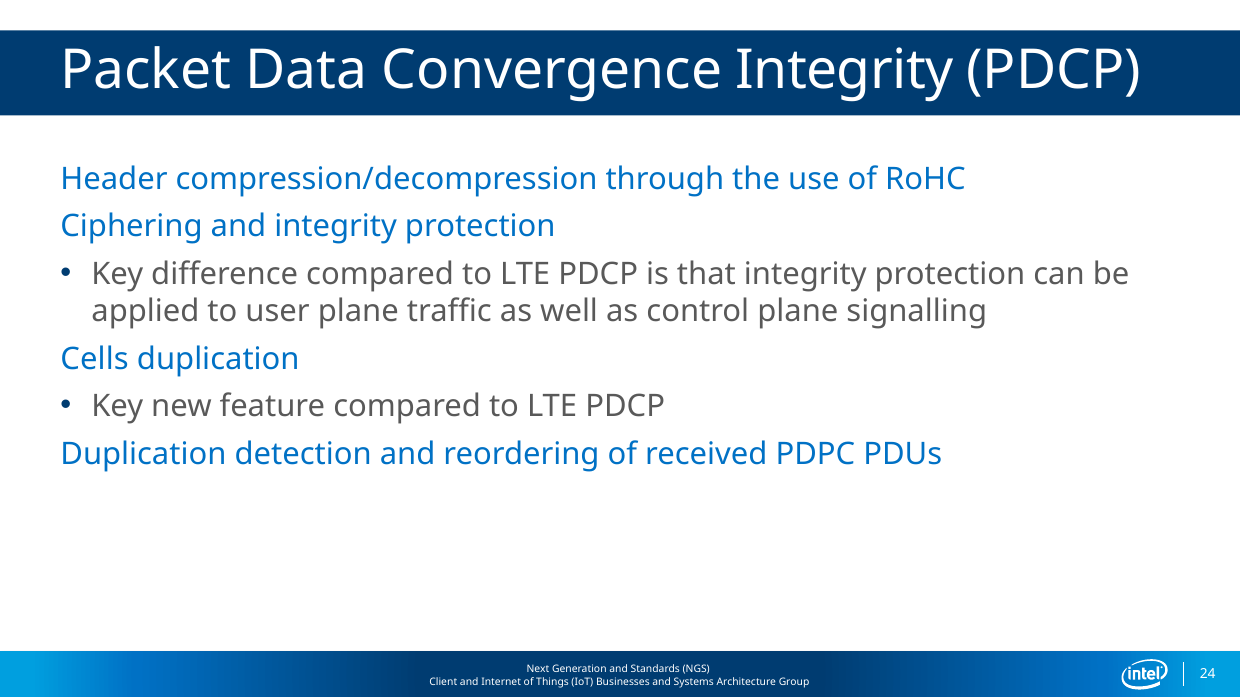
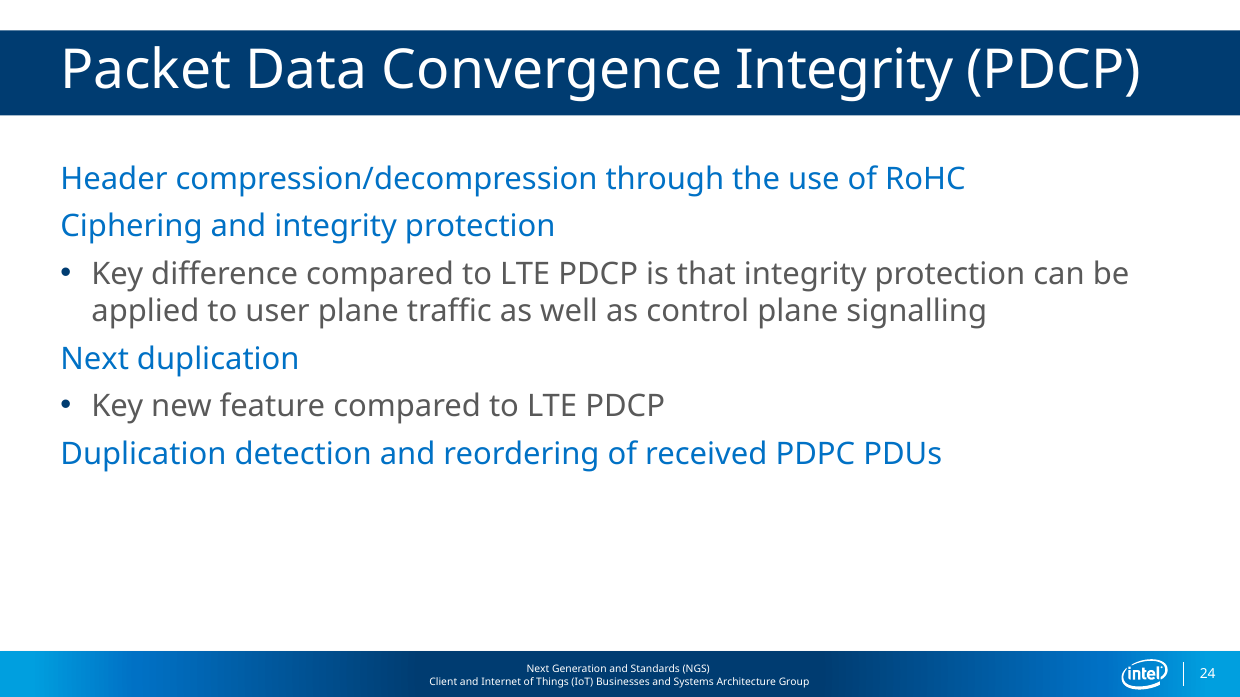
Cells at (95, 359): Cells -> Next
